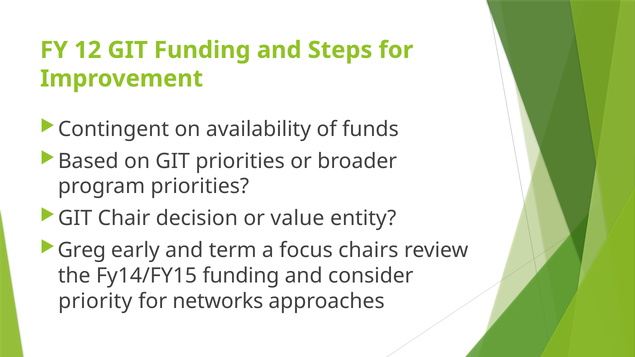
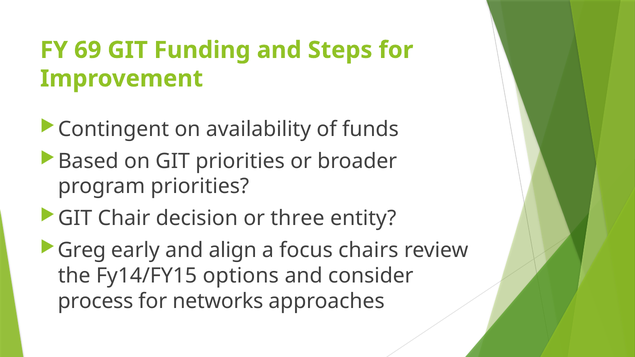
12: 12 -> 69
value: value -> three
term: term -> align
Fy14/FY15 funding: funding -> options
priority: priority -> process
